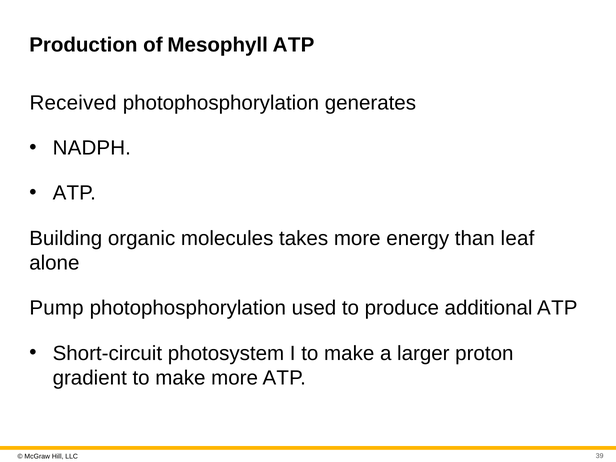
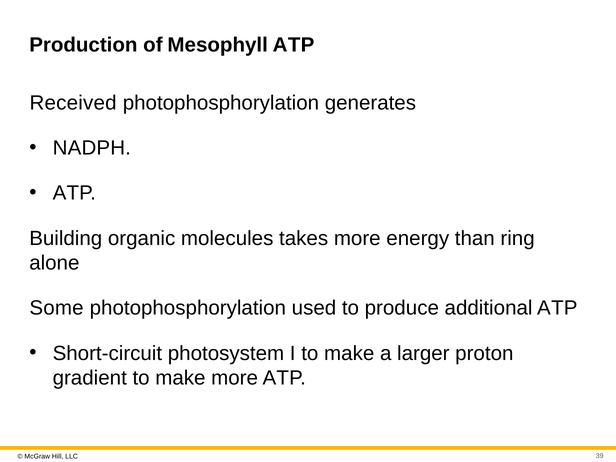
leaf: leaf -> ring
Pump: Pump -> Some
